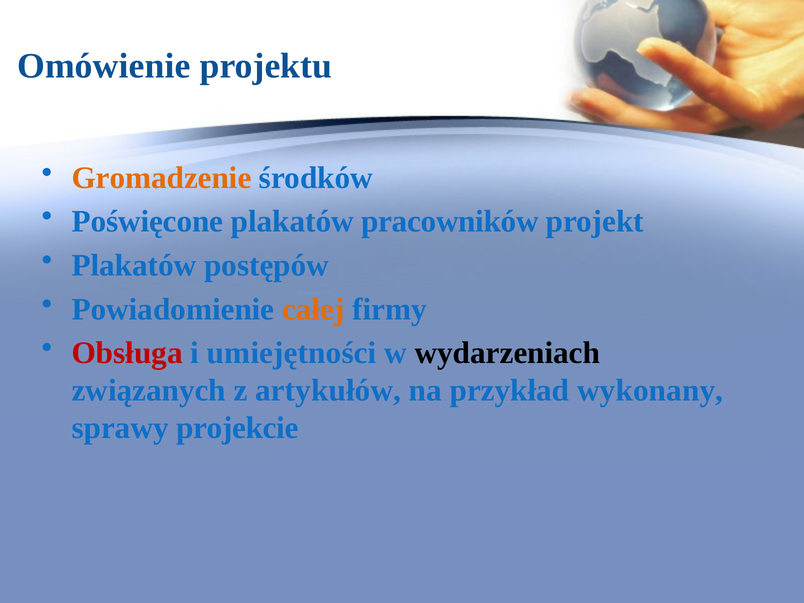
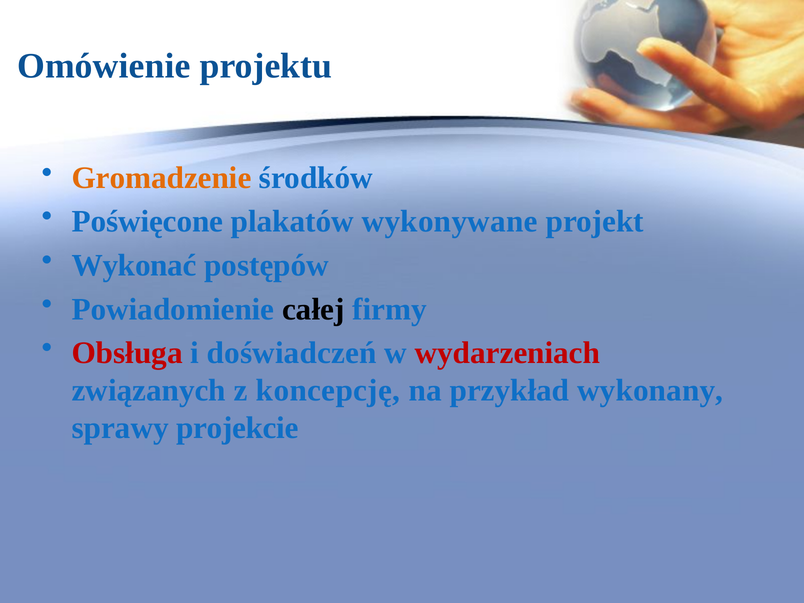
pracowników: pracowników -> wykonywane
Plakatów at (134, 265): Plakatów -> Wykonać
całej colour: orange -> black
umiejętności: umiejętności -> doświadczeń
wydarzeniach colour: black -> red
artykułów: artykułów -> koncepcję
